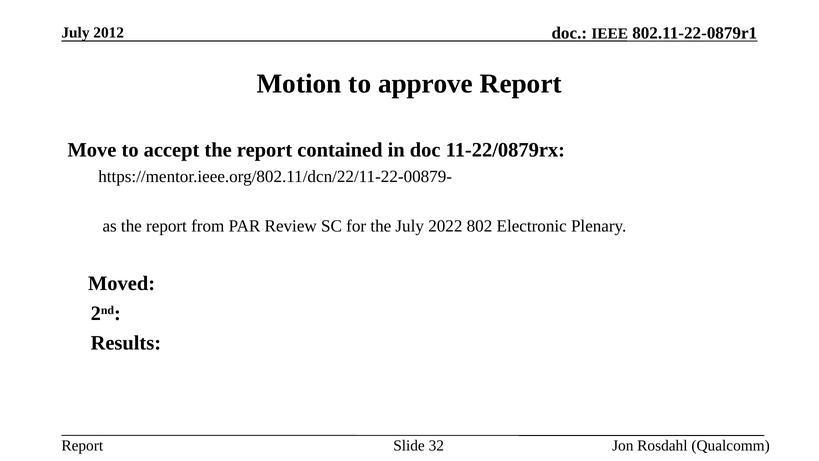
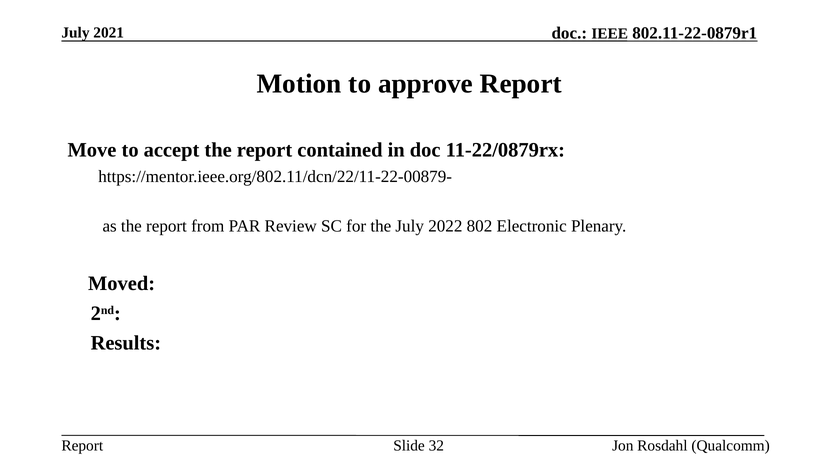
2012: 2012 -> 2021
